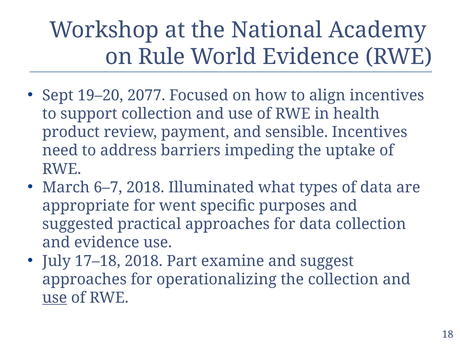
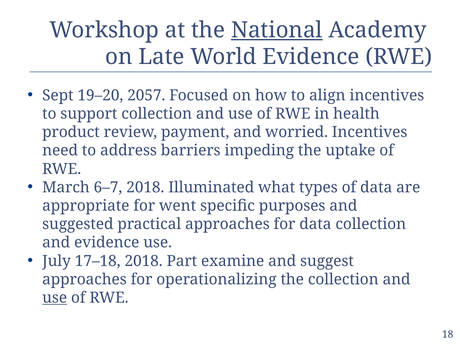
National underline: none -> present
Rule: Rule -> Late
2077: 2077 -> 2057
sensible: sensible -> worried
